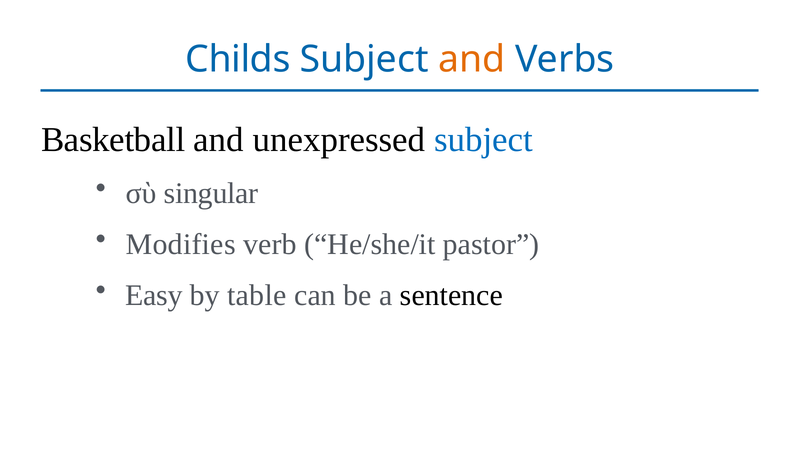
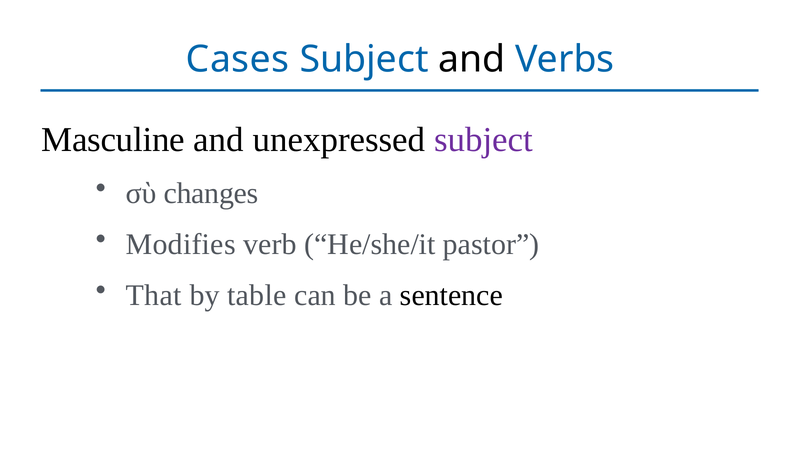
Childs: Childs -> Cases
and at (472, 59) colour: orange -> black
Basketball: Basketball -> Masculine
subject at (483, 140) colour: blue -> purple
singular: singular -> changes
Easy: Easy -> That
